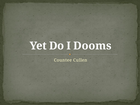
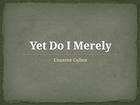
Dooms: Dooms -> Merely
